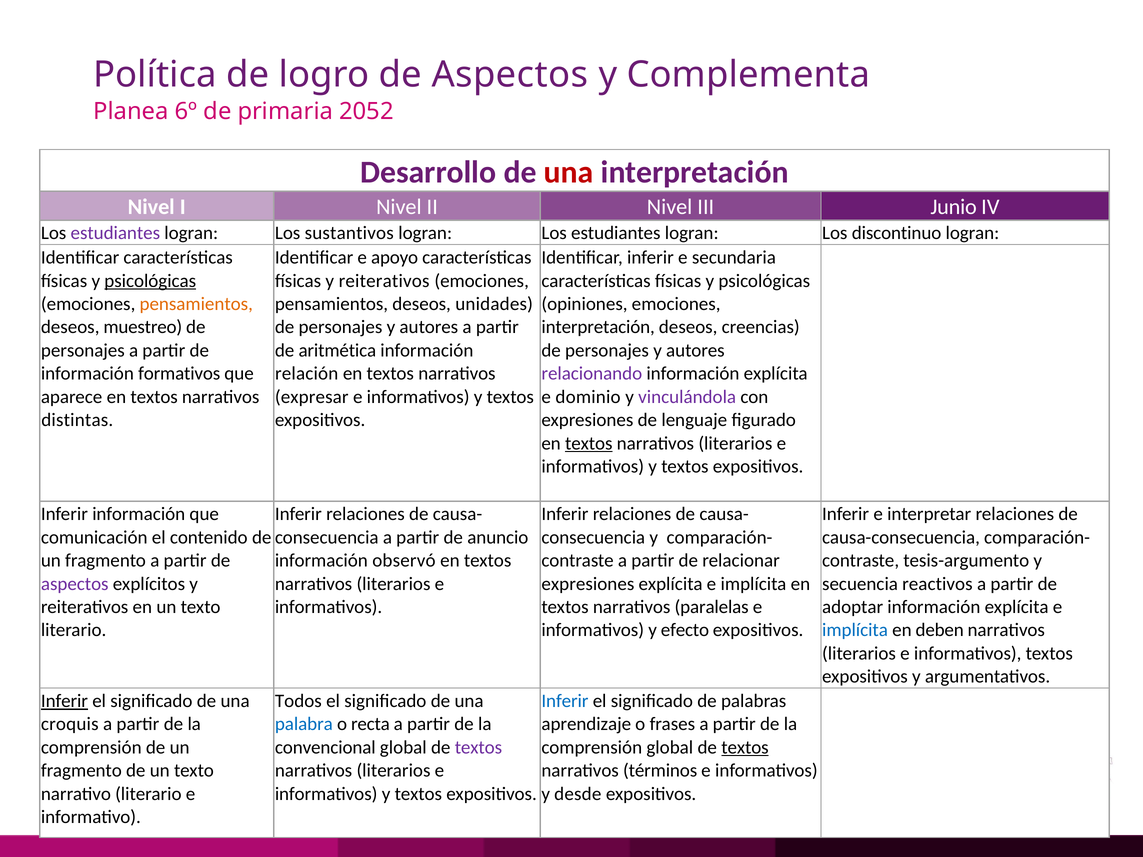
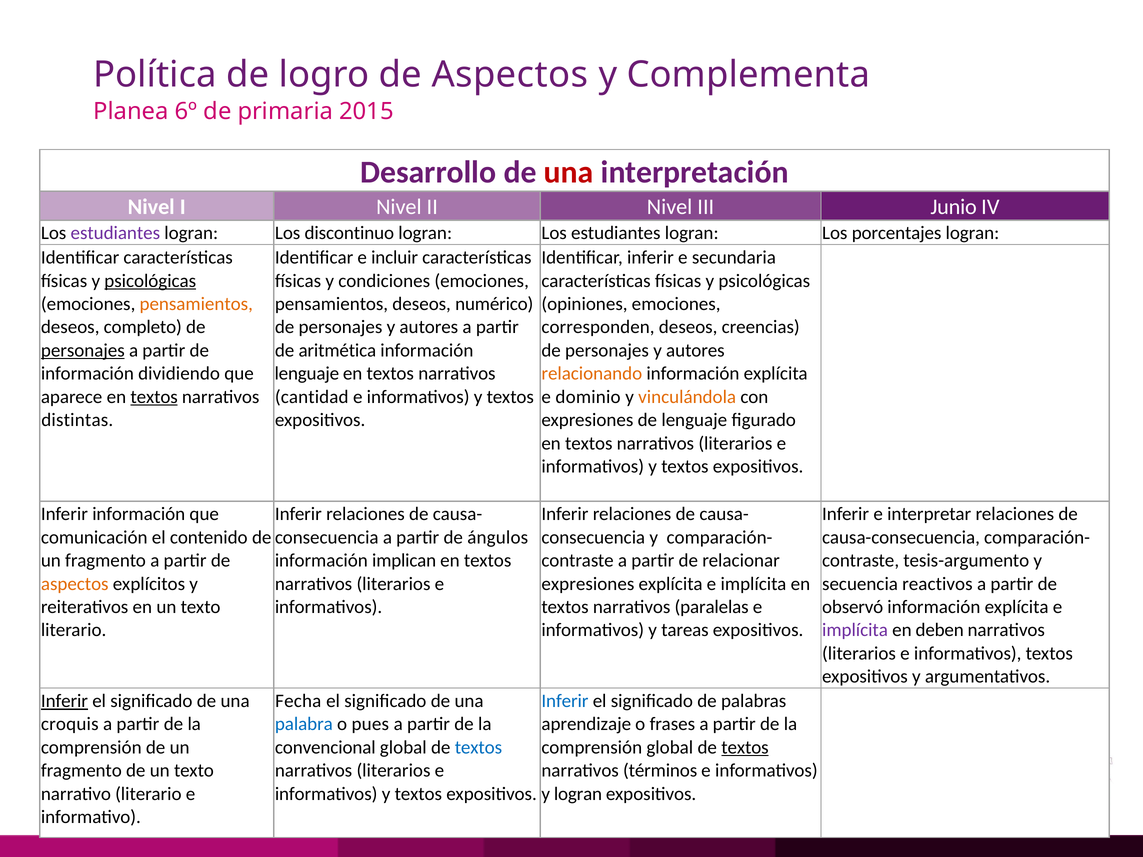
2052: 2052 -> 2015
sustantivos: sustantivos -> discontinuo
discontinuo: discontinuo -> porcentajes
apoyo: apoyo -> incluir
físicas y reiterativos: reiterativos -> condiciones
unidades: unidades -> numérico
muestreo: muestreo -> completo
interpretación at (598, 327): interpretación -> corresponden
personajes at (83, 350) underline: none -> present
formativos: formativos -> dividiendo
relación at (307, 374): relación -> lenguaje
relacionando colour: purple -> orange
textos at (154, 397) underline: none -> present
expresar: expresar -> cantidad
vinculándola colour: purple -> orange
textos at (589, 443) underline: present -> none
anuncio: anuncio -> ángulos
observó: observó -> implican
aspectos at (75, 584) colour: purple -> orange
adoptar: adoptar -> observó
efecto: efecto -> tareas
implícita at (855, 630) colour: blue -> purple
Todos: Todos -> Fecha
recta: recta -> pues
textos at (478, 748) colour: purple -> blue
y desde: desde -> logran
